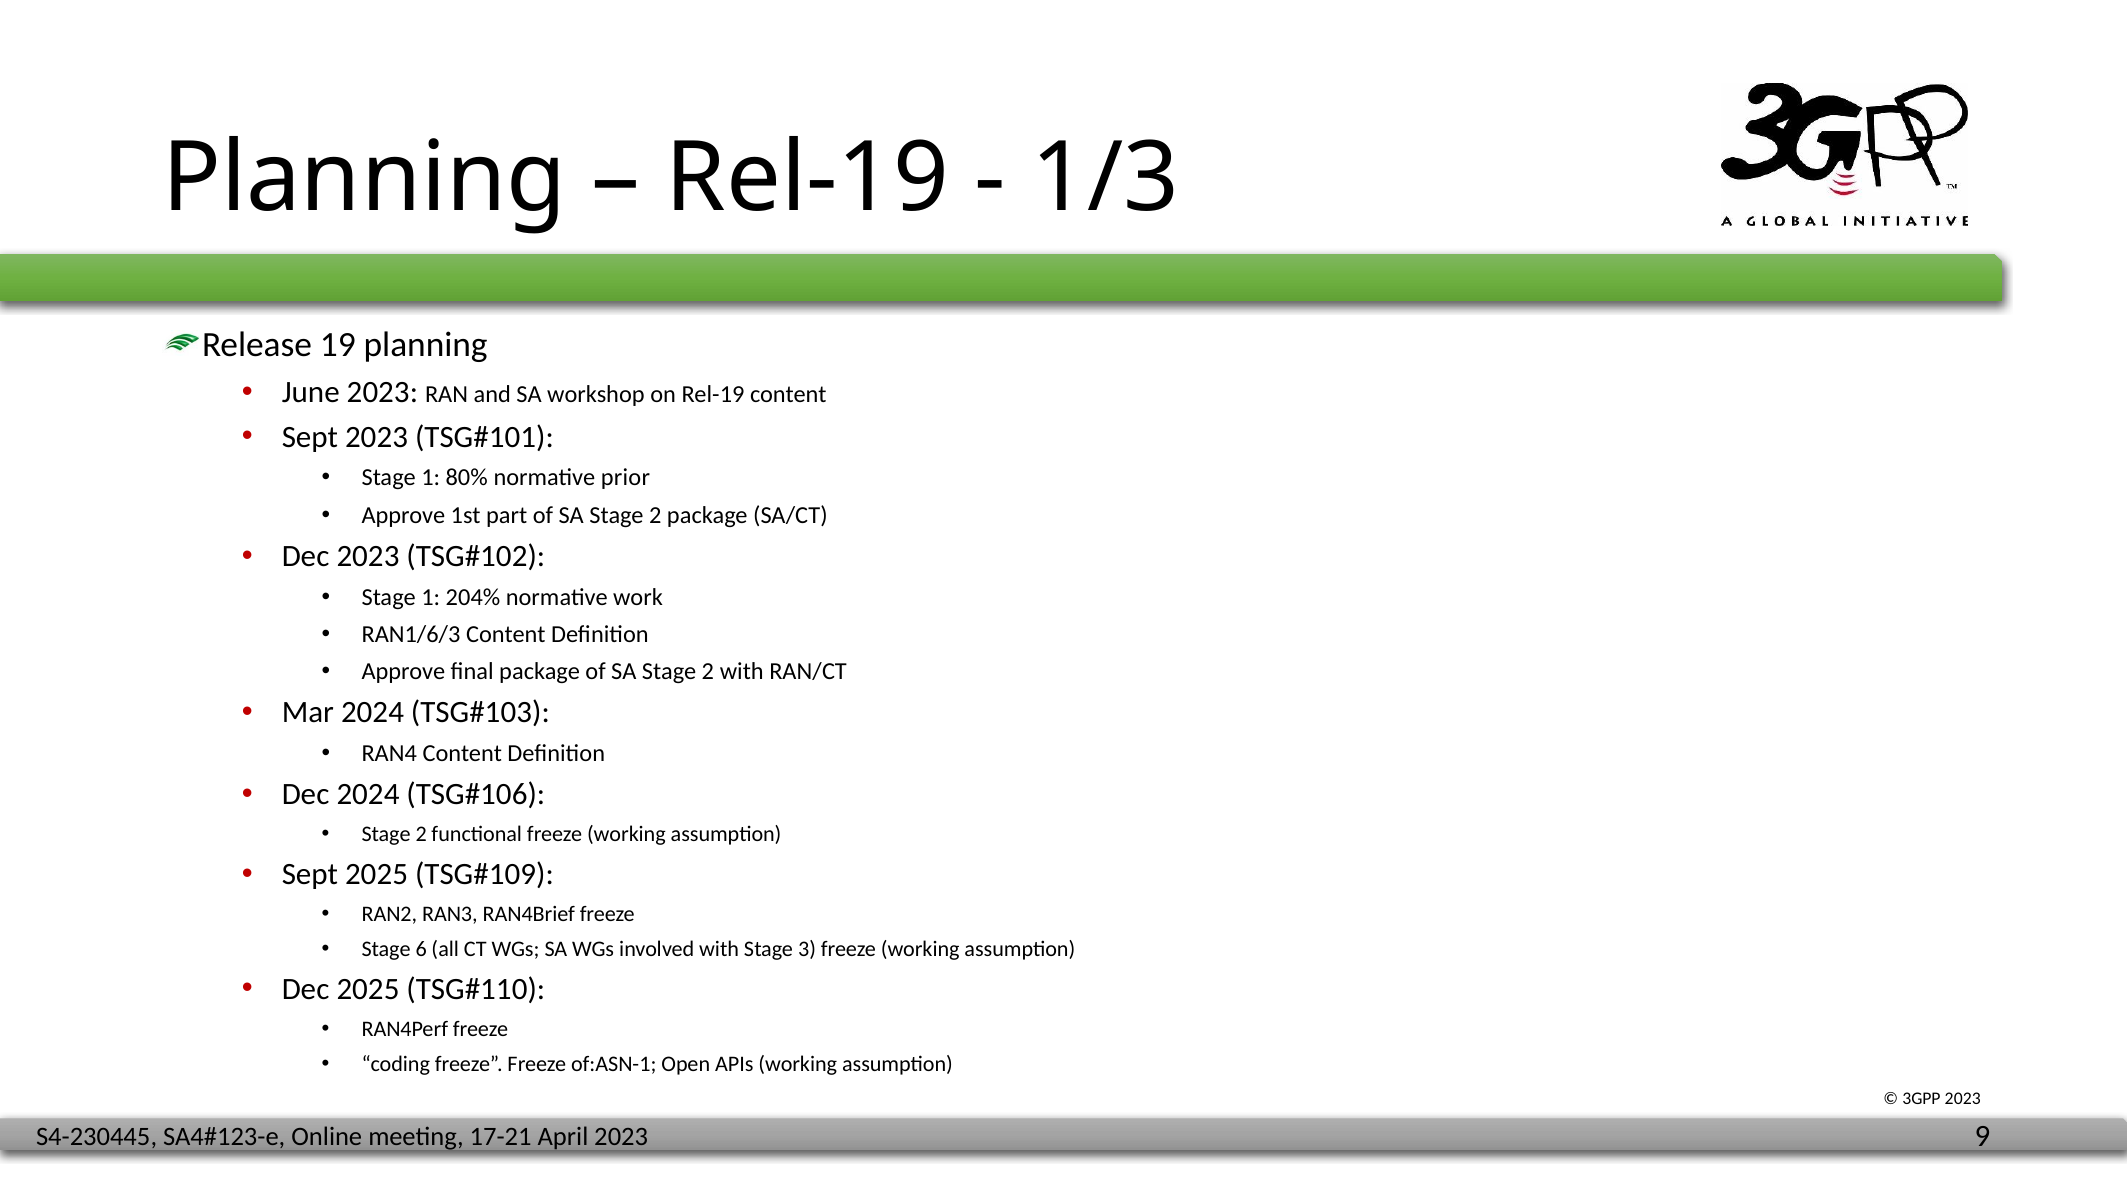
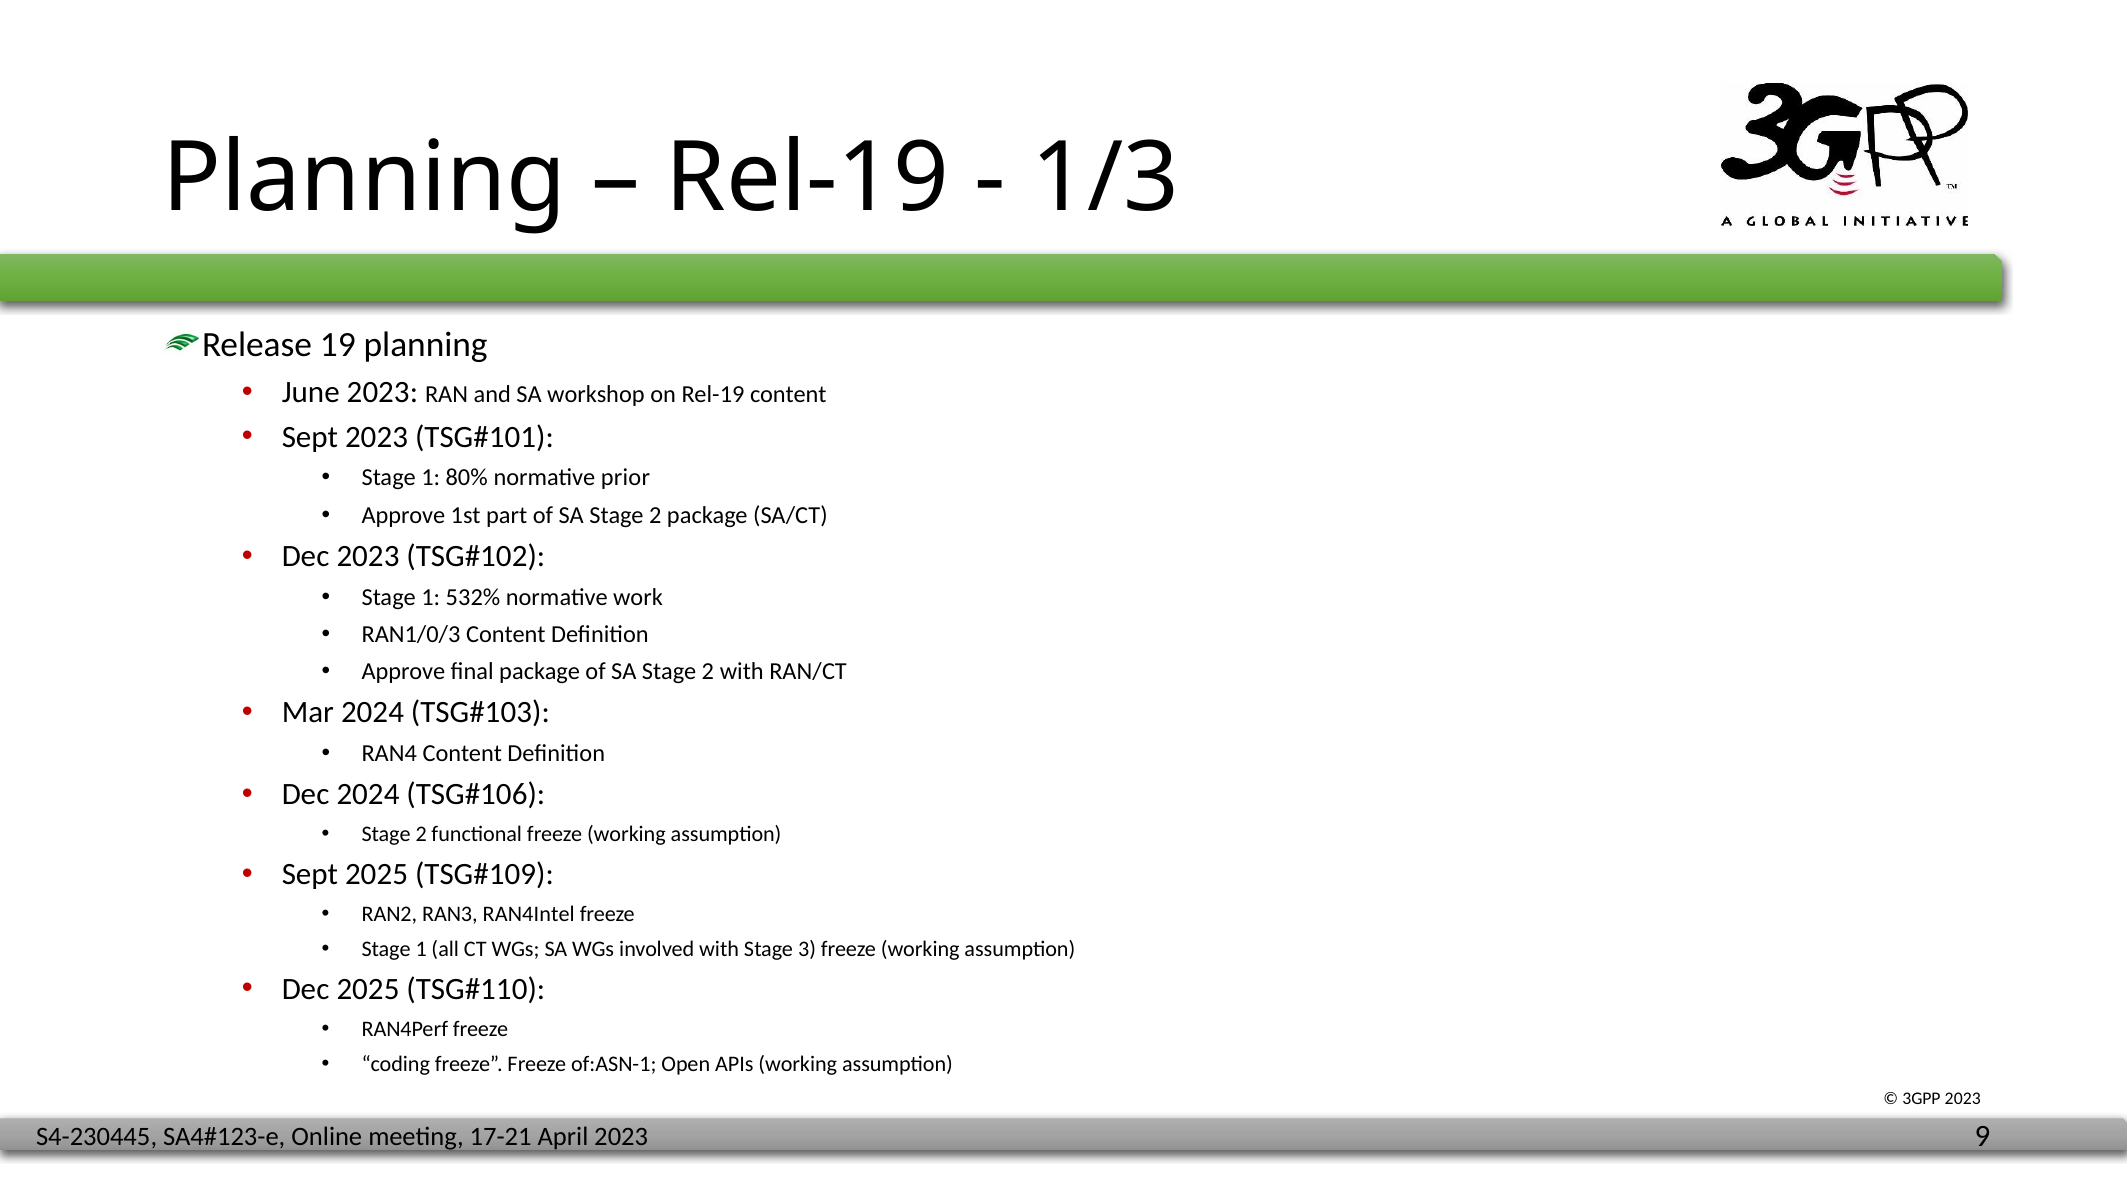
204%: 204% -> 532%
RAN1/6/3: RAN1/6/3 -> RAN1/0/3
RAN4Brief: RAN4Brief -> RAN4Intel
6 at (421, 949): 6 -> 1
